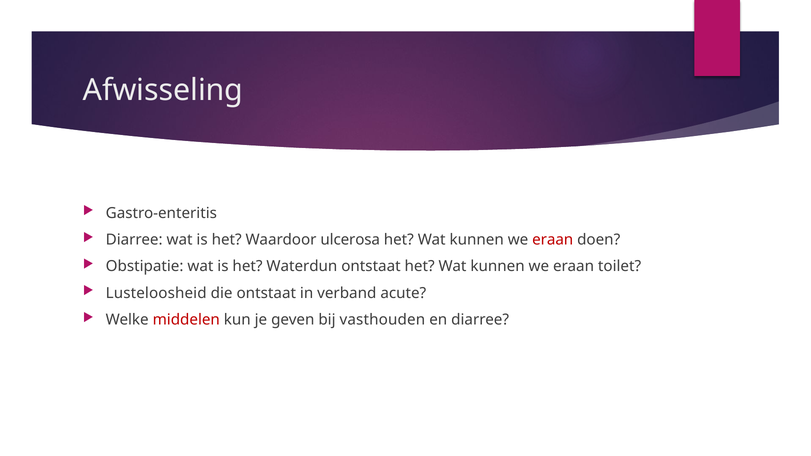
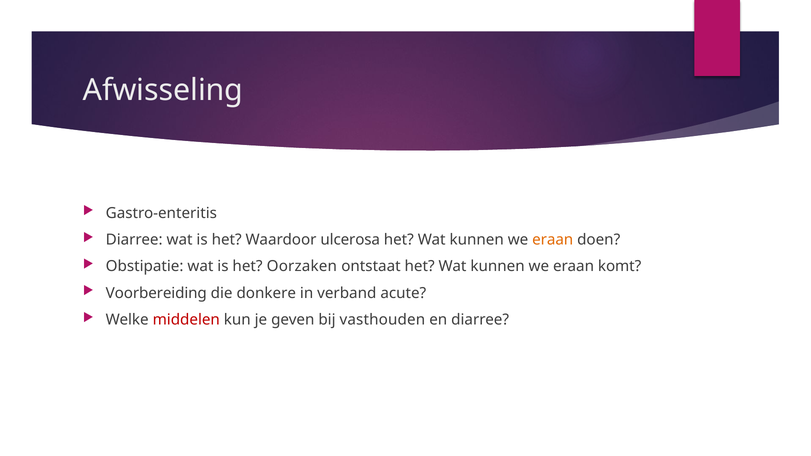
eraan at (553, 240) colour: red -> orange
Waterdun: Waterdun -> Oorzaken
toilet: toilet -> komt
Lusteloosheid: Lusteloosheid -> Voorbereiding
die ontstaat: ontstaat -> donkere
